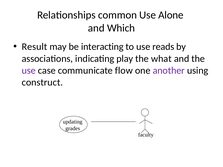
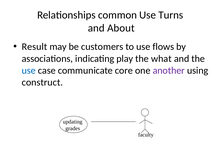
Alone: Alone -> Turns
Which: Which -> About
interacting: interacting -> customers
reads: reads -> flows
use at (29, 71) colour: purple -> blue
flow: flow -> core
